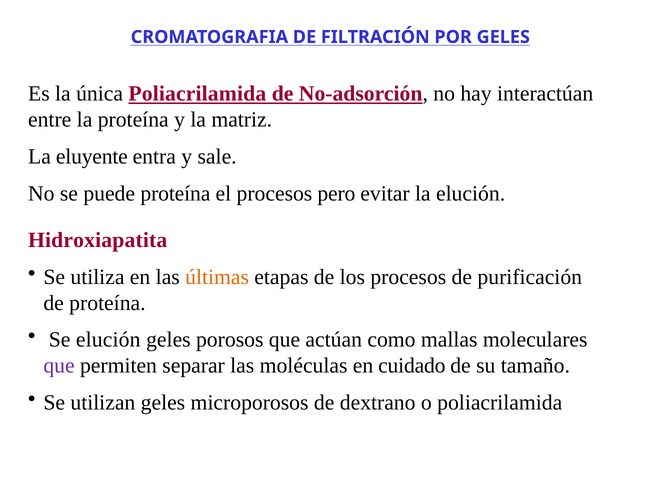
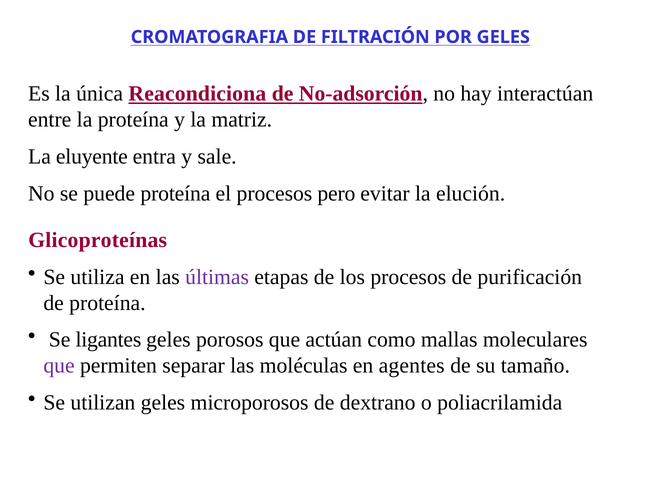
única Poliacrilamida: Poliacrilamida -> Reacondiciona
Hidroxiapatita: Hidroxiapatita -> Glicoproteínas
últimas colour: orange -> purple
Se elución: elución -> ligantes
cuidado: cuidado -> agentes
